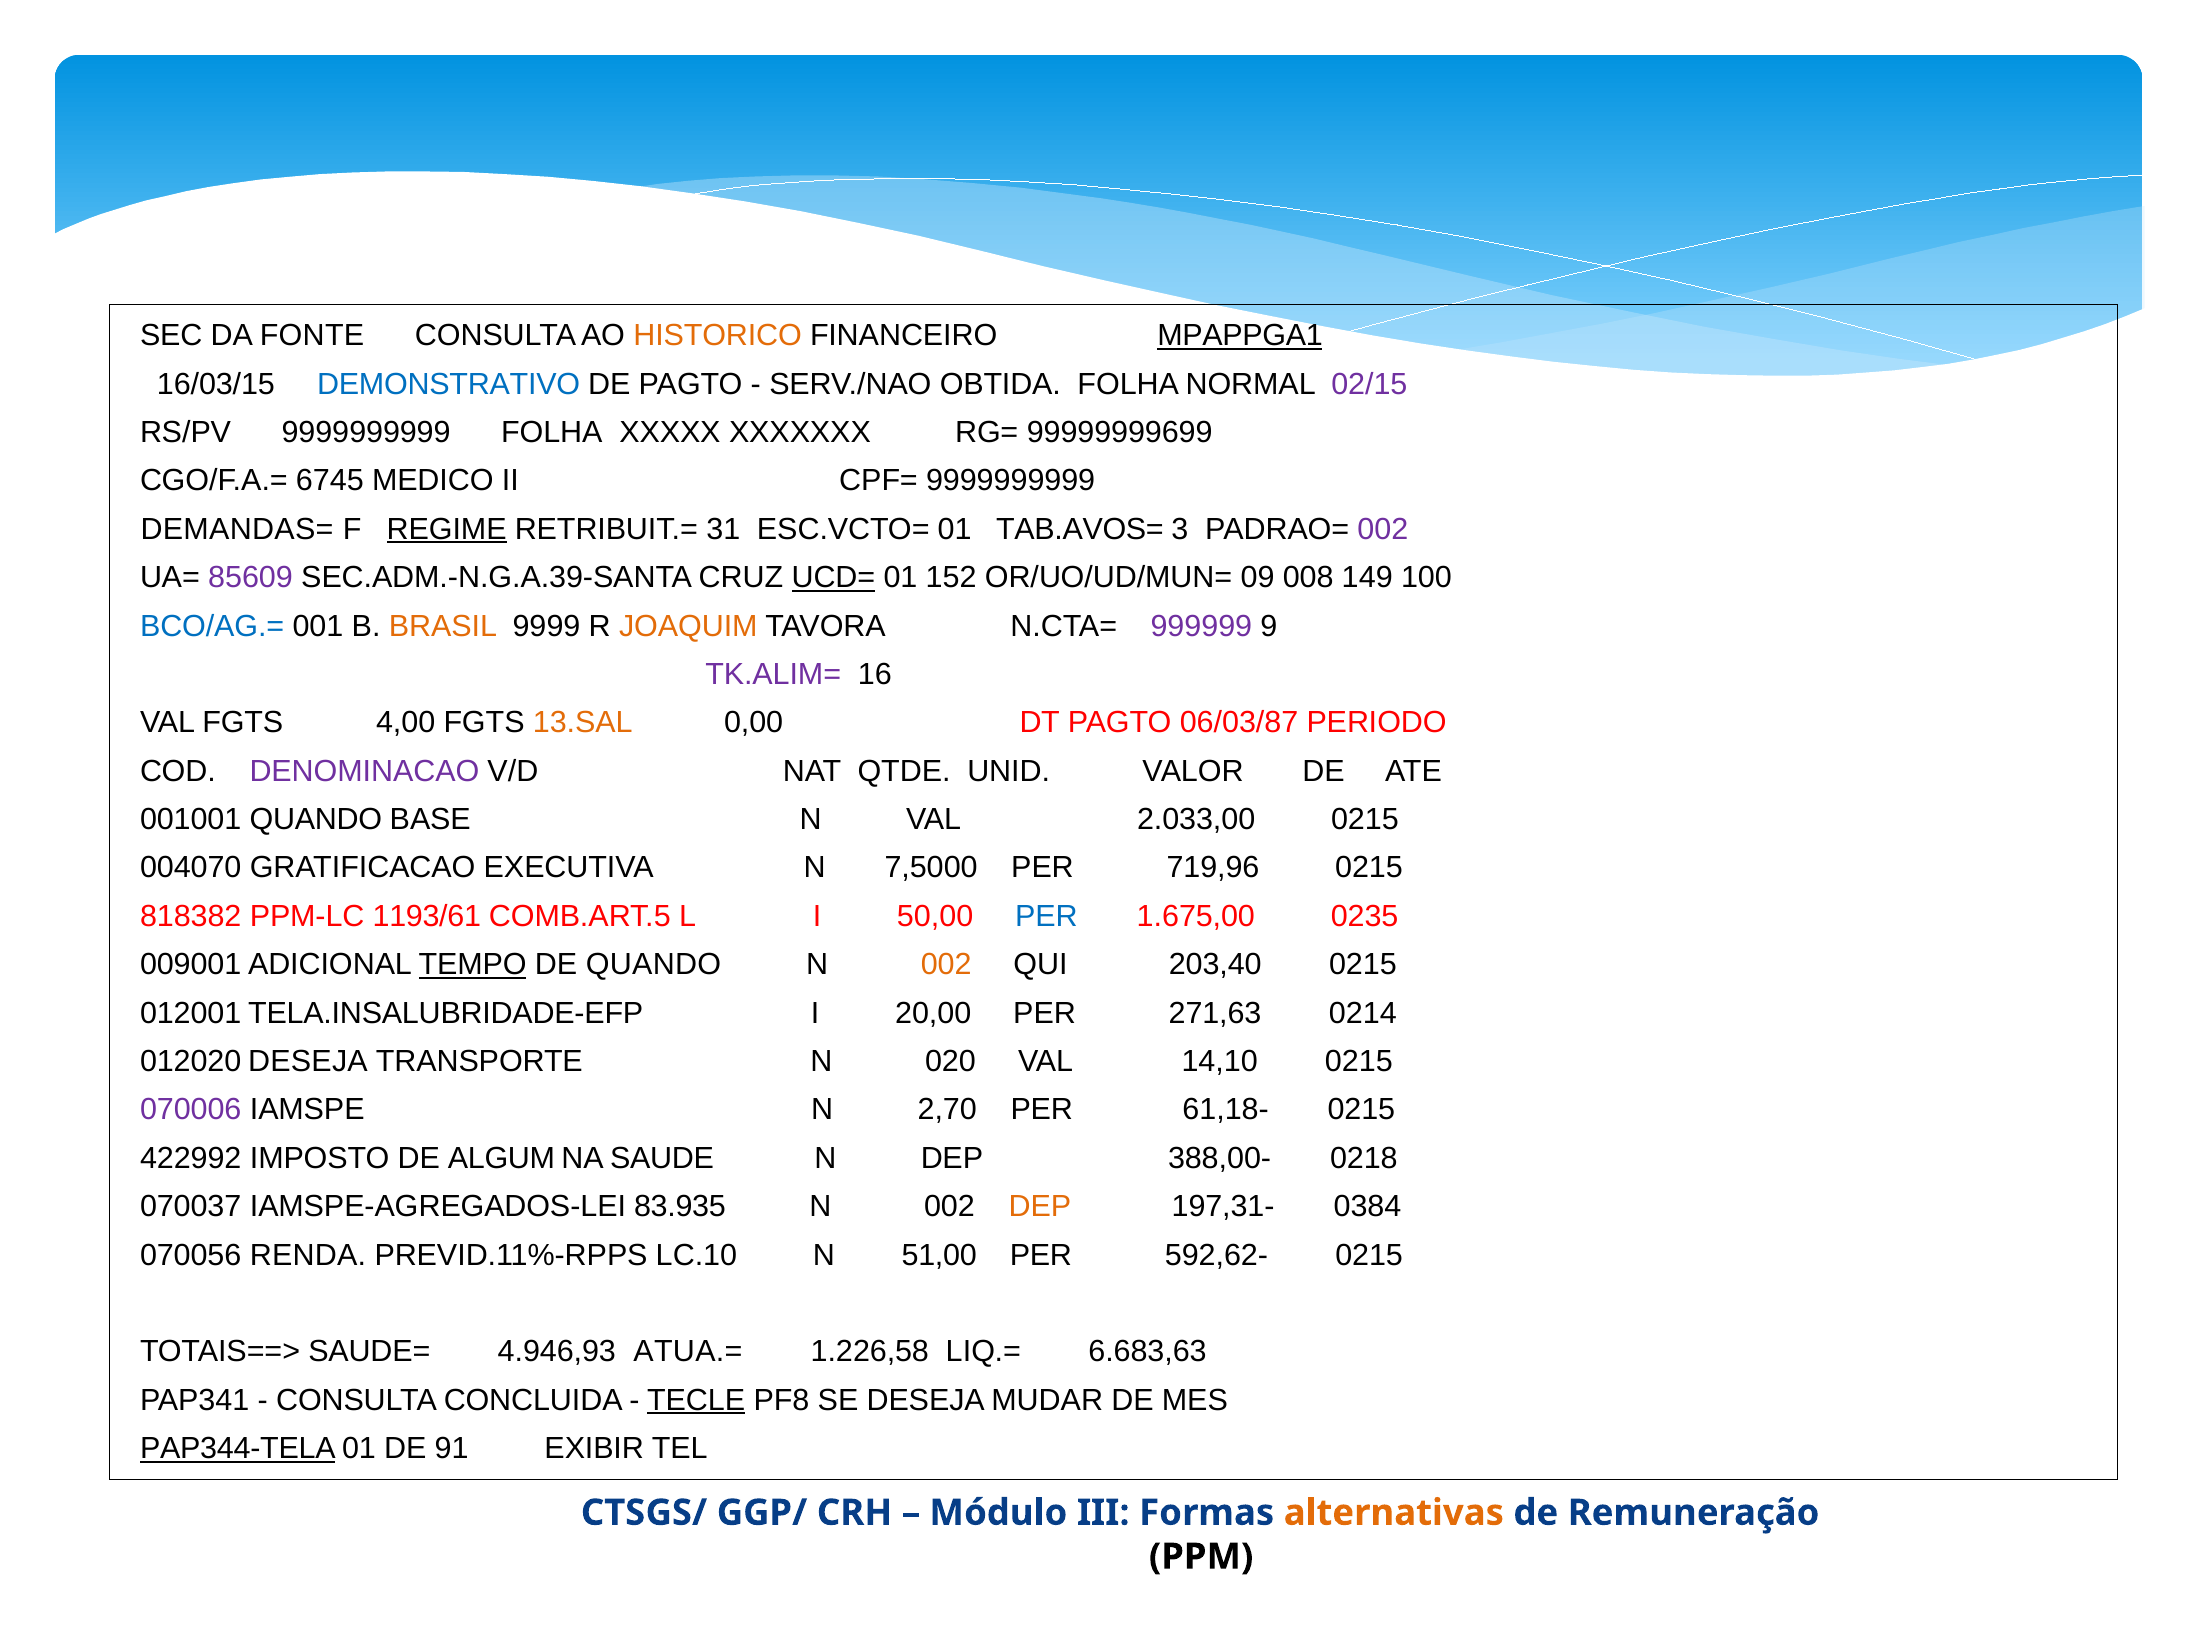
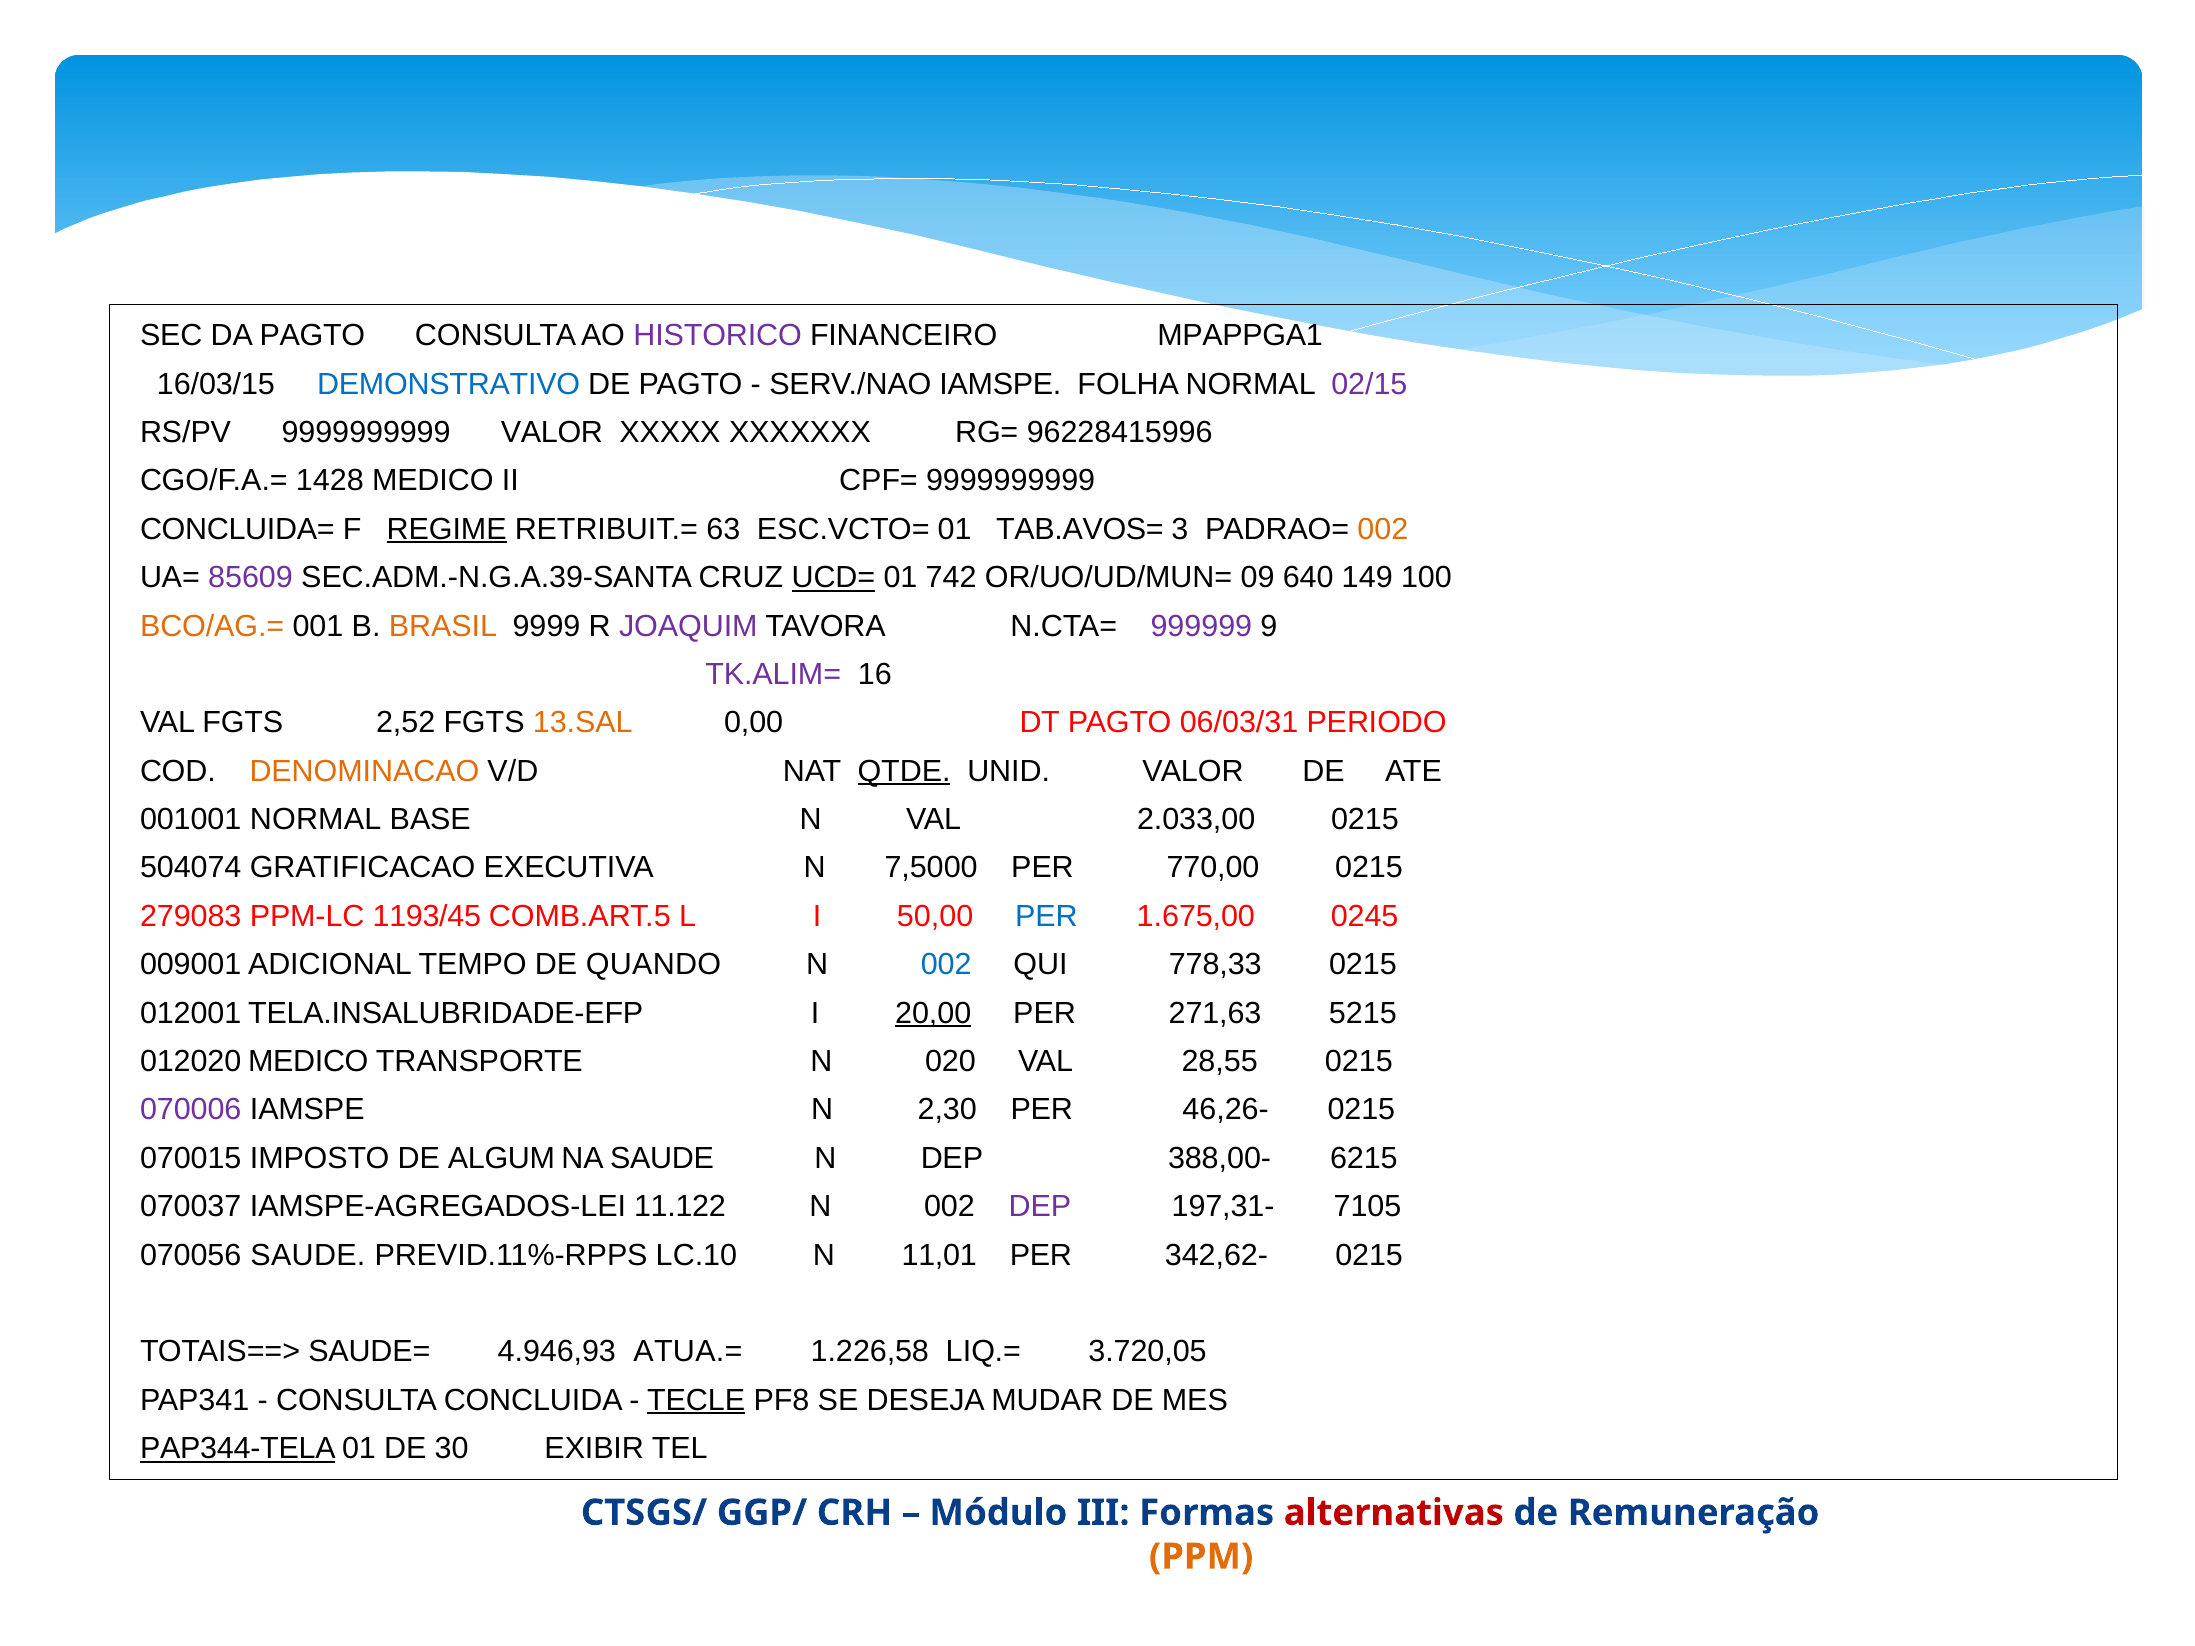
DA FONTE: FONTE -> PAGTO
HISTORICO colour: orange -> purple
MPAPPGA1 underline: present -> none
SERV./NAO OBTIDA: OBTIDA -> IAMSPE
9999999999 FOLHA: FOLHA -> VALOR
99999999699: 99999999699 -> 96228415996
6745: 6745 -> 1428
DEMANDAS=: DEMANDAS= -> CONCLUIDA=
31: 31 -> 63
002 at (1383, 529) colour: purple -> orange
152: 152 -> 742
008: 008 -> 640
BCO/AG.= colour: blue -> orange
JOAQUIM colour: orange -> purple
4,00: 4,00 -> 2,52
06/03/87: 06/03/87 -> 06/03/31
DENOMINACAO colour: purple -> orange
QTDE underline: none -> present
001001 QUANDO: QUANDO -> NORMAL
004070: 004070 -> 504074
719,96: 719,96 -> 770,00
818382: 818382 -> 279083
1193/61: 1193/61 -> 1193/45
0235: 0235 -> 0245
TEMPO underline: present -> none
002 at (946, 965) colour: orange -> blue
203,40: 203,40 -> 778,33
20,00 underline: none -> present
0214: 0214 -> 5215
012020 DESEJA: DESEJA -> MEDICO
14,10: 14,10 -> 28,55
2,70: 2,70 -> 2,30
61,18-: 61,18- -> 46,26-
422992: 422992 -> 070015
0218: 0218 -> 6215
83.935: 83.935 -> 11.122
DEP at (1040, 1207) colour: orange -> purple
0384: 0384 -> 7105
070056 RENDA: RENDA -> SAUDE
51,00: 51,00 -> 11,01
592,62-: 592,62- -> 342,62-
6.683,63: 6.683,63 -> 3.720,05
91: 91 -> 30
alternativas colour: orange -> red
PPM colour: black -> orange
